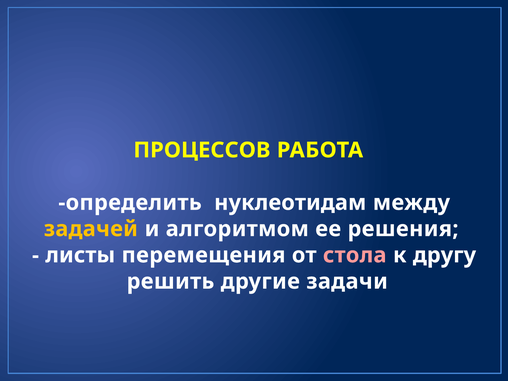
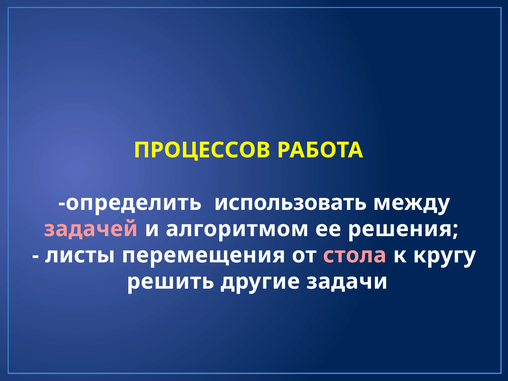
нуклеотидам: нуклеотидам -> использовать
задачей colour: yellow -> pink
другу: другу -> кругу
